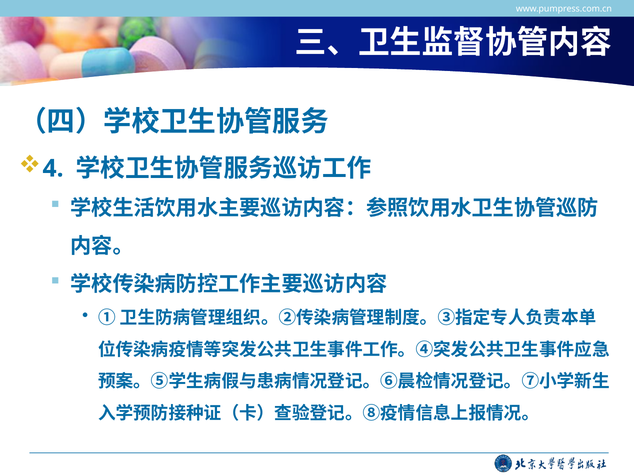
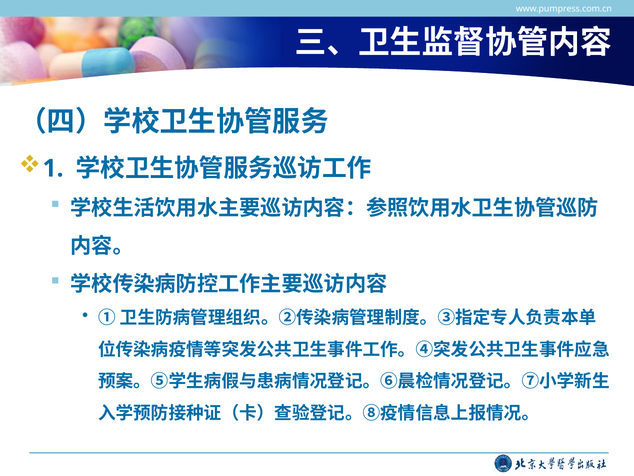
4: 4 -> 1
